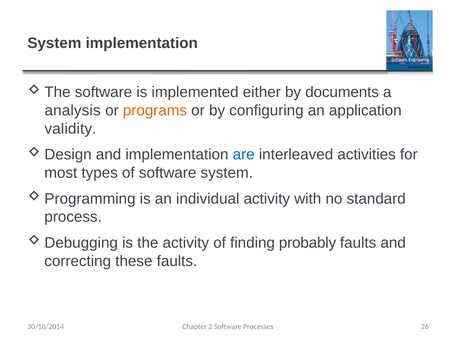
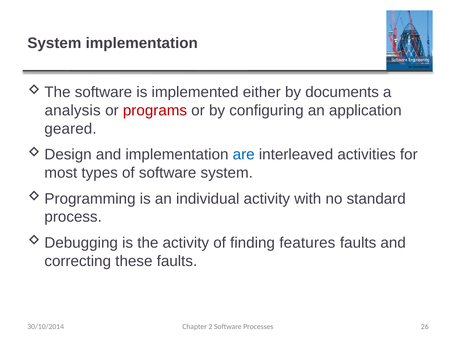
programs colour: orange -> red
validity: validity -> geared
probably: probably -> features
